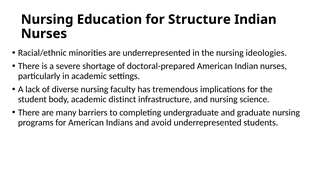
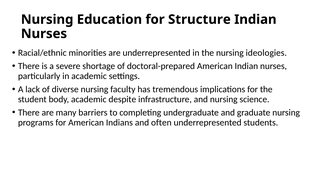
distinct: distinct -> despite
avoid: avoid -> often
